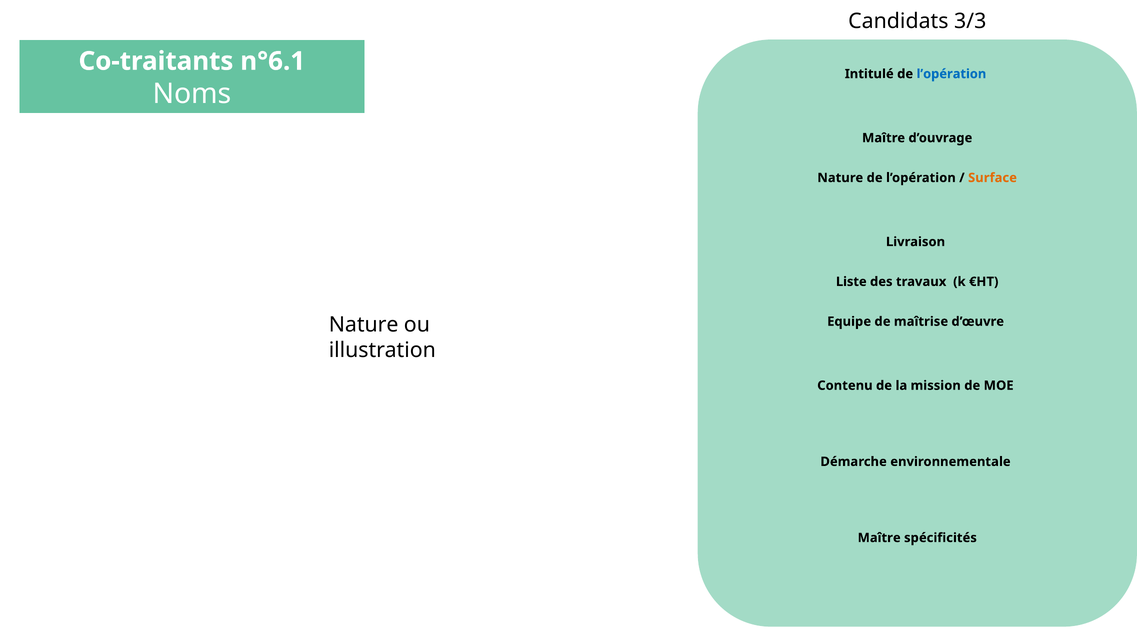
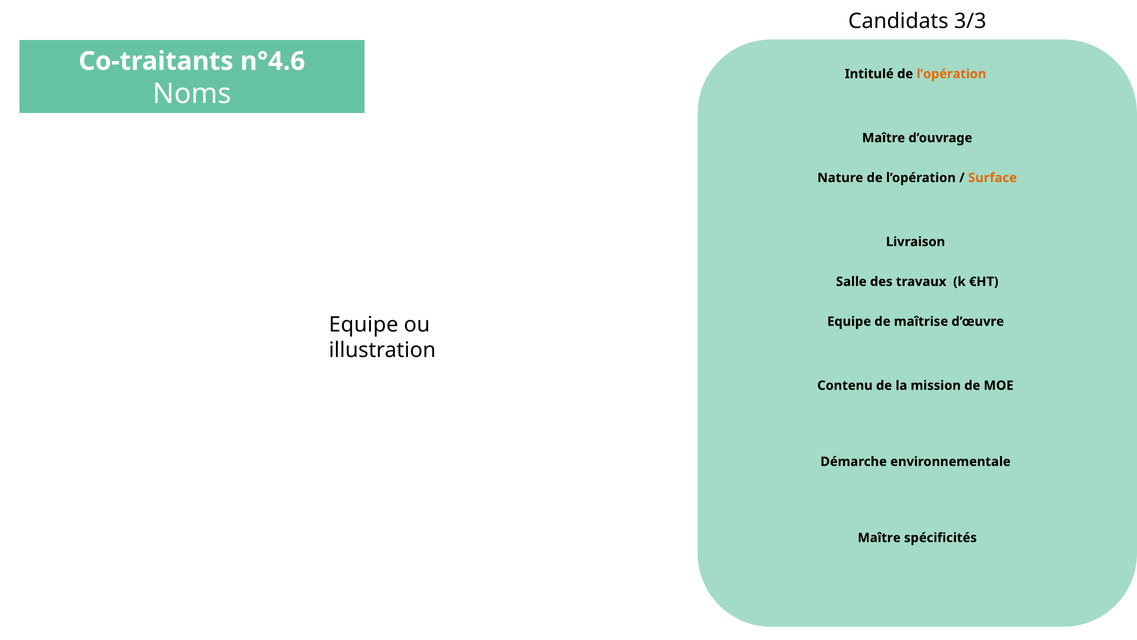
n°6.1: n°6.1 -> n°4.6
l’opération at (951, 74) colour: blue -> orange
Liste: Liste -> Salle
Nature at (364, 324): Nature -> Equipe
